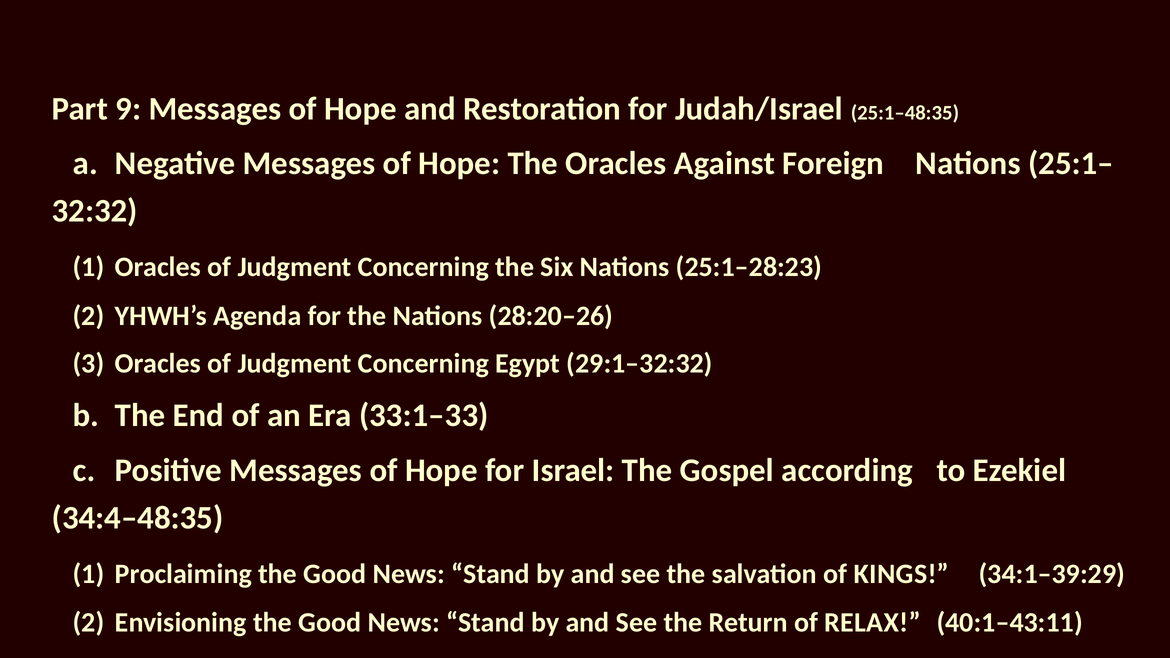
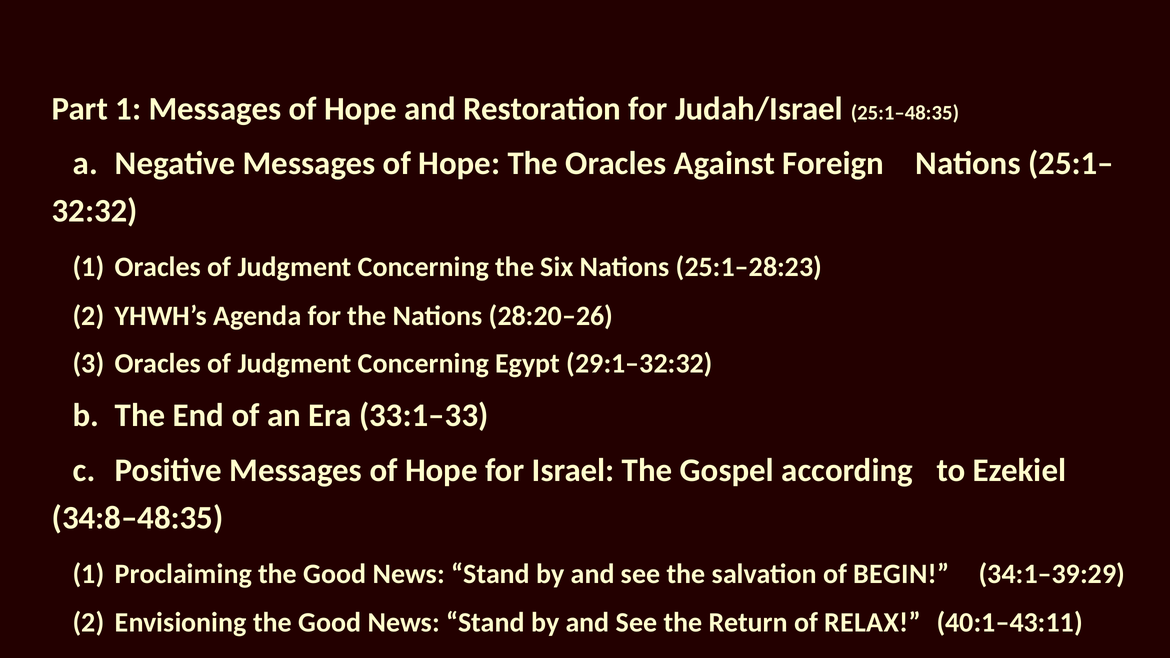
Part 9: 9 -> 1
34:4–48:35: 34:4–48:35 -> 34:8–48:35
KINGS: KINGS -> BEGIN
